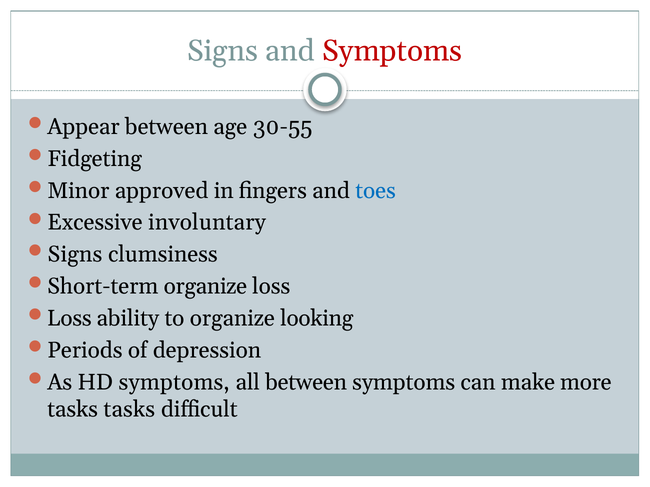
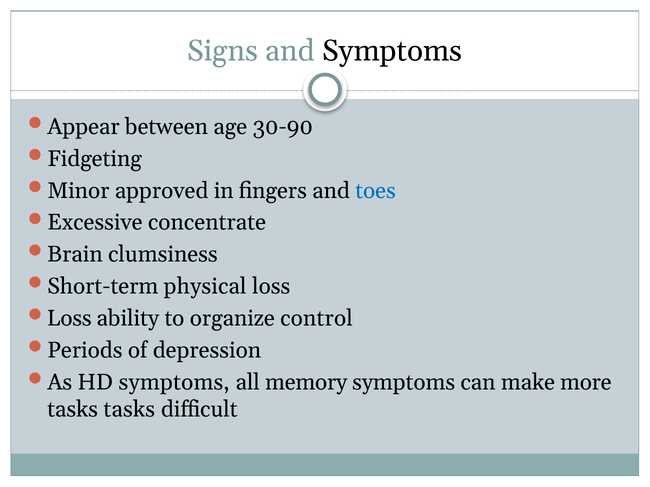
Symptoms at (392, 51) colour: red -> black
30-55: 30-55 -> 30-90
involuntary: involuntary -> concentrate
Signs at (75, 255): Signs -> Brain
Short-term organize: organize -> physical
looking: looking -> control
all between: between -> memory
